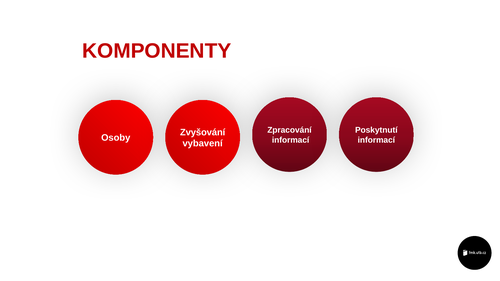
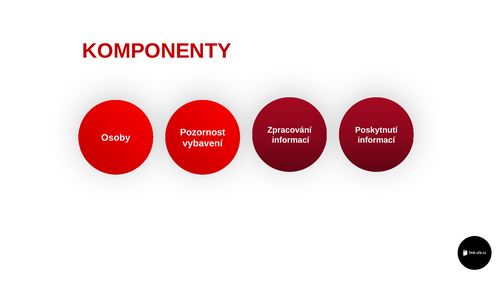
Zvyšování: Zvyšování -> Pozornost
